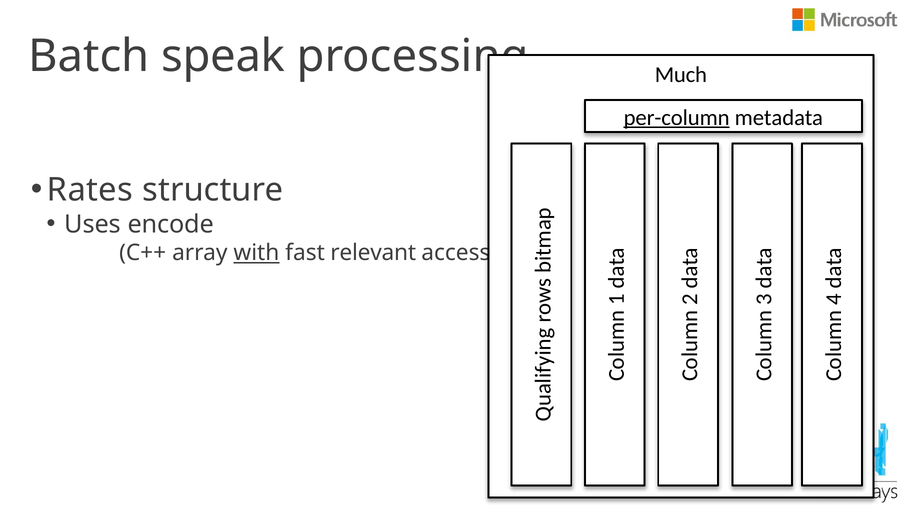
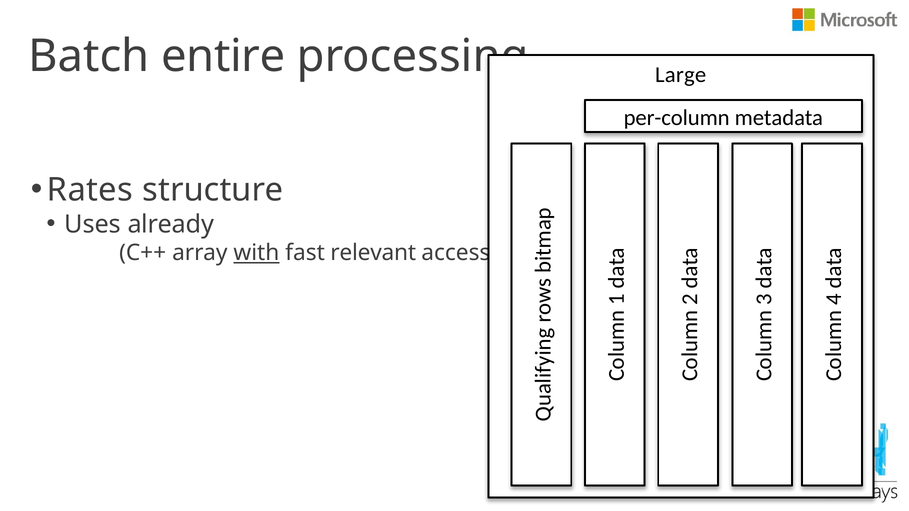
speak: speak -> entire
Much: Much -> Large
per-column underline: present -> none
encode: encode -> already
